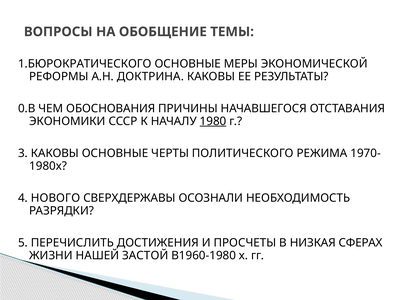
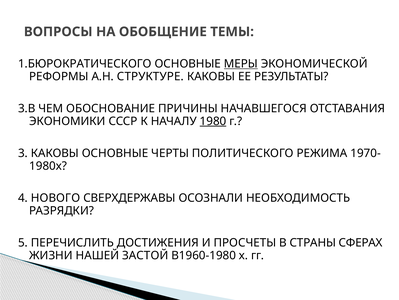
МЕРЫ underline: none -> present
ДОКТРИНА: ДОКТРИНА -> СТРУКТУРЕ
0.В: 0.В -> 3.В
ОБОСНОВАНИЯ: ОБОСНОВАНИЯ -> ОБОСНОВАНИЕ
НИЗКАЯ: НИЗКАЯ -> СТРАНЫ
